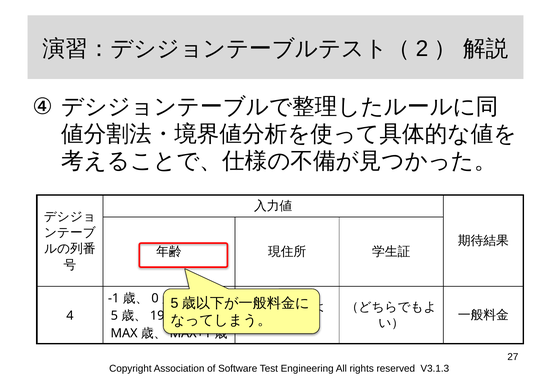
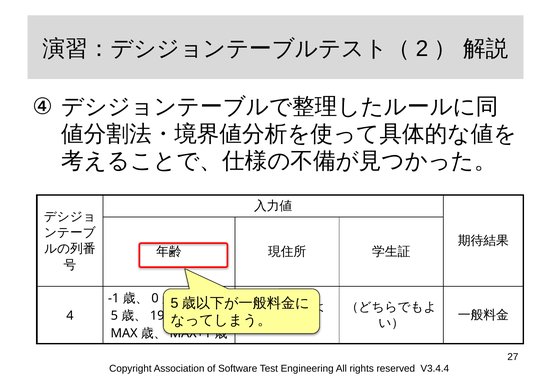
V3.1.3: V3.1.3 -> V3.4.4
